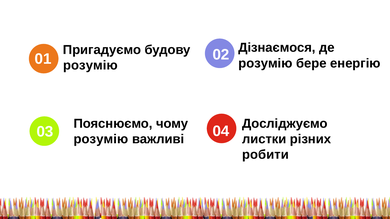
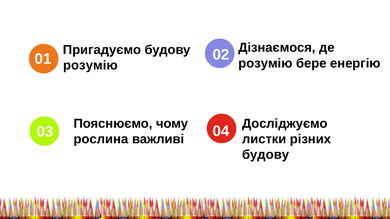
розумію at (101, 139): розумію -> рослина
робити at (266, 155): робити -> будову
